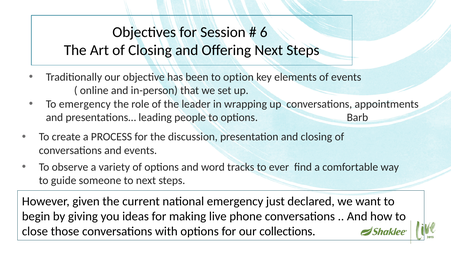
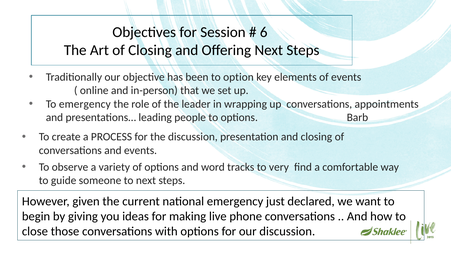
ever: ever -> very
our collections: collections -> discussion
